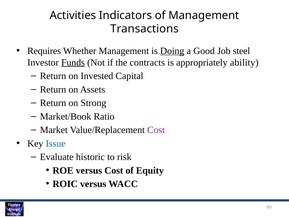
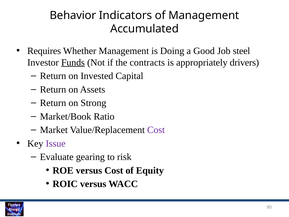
Activities: Activities -> Behavior
Transactions: Transactions -> Accumulated
Doing underline: present -> none
ability: ability -> drivers
Issue colour: blue -> purple
historic: historic -> gearing
